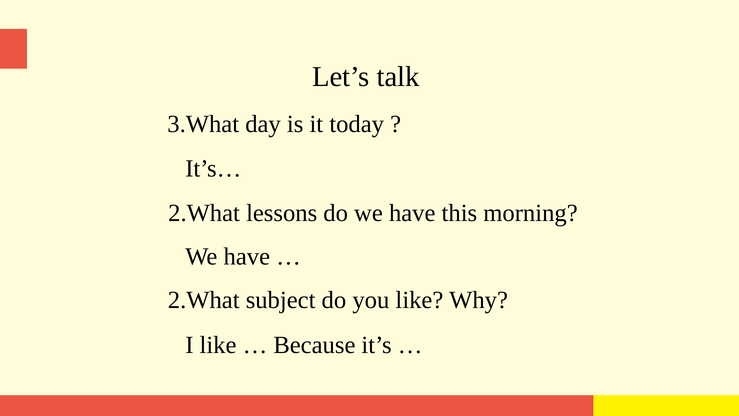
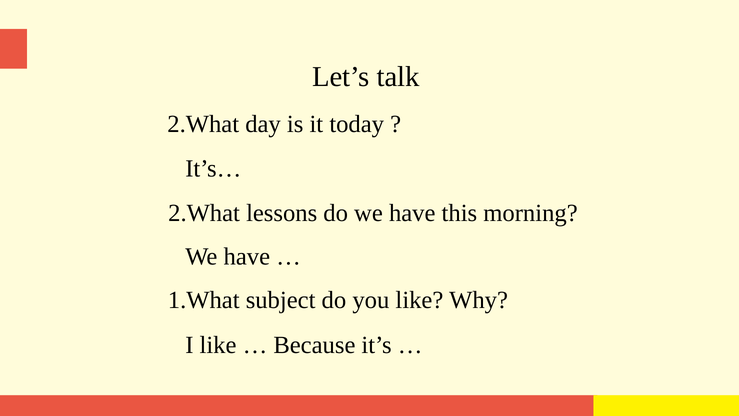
3.What at (203, 124): 3.What -> 2.What
2.What at (204, 300): 2.What -> 1.What
